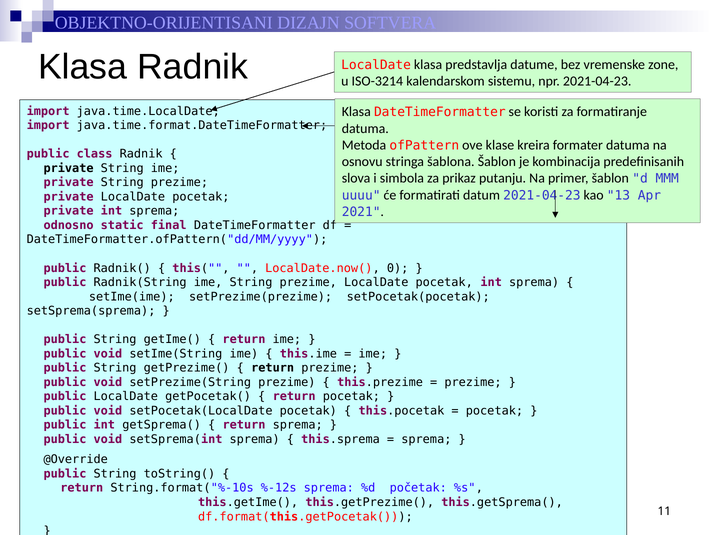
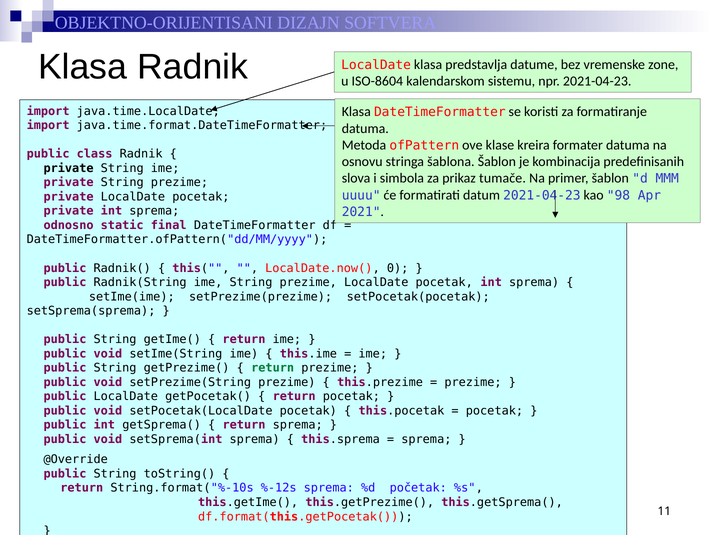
ISO-3214: ISO-3214 -> ISO-8604
putanju: putanju -> tumače
13: 13 -> 98
return at (273, 368) colour: black -> green
